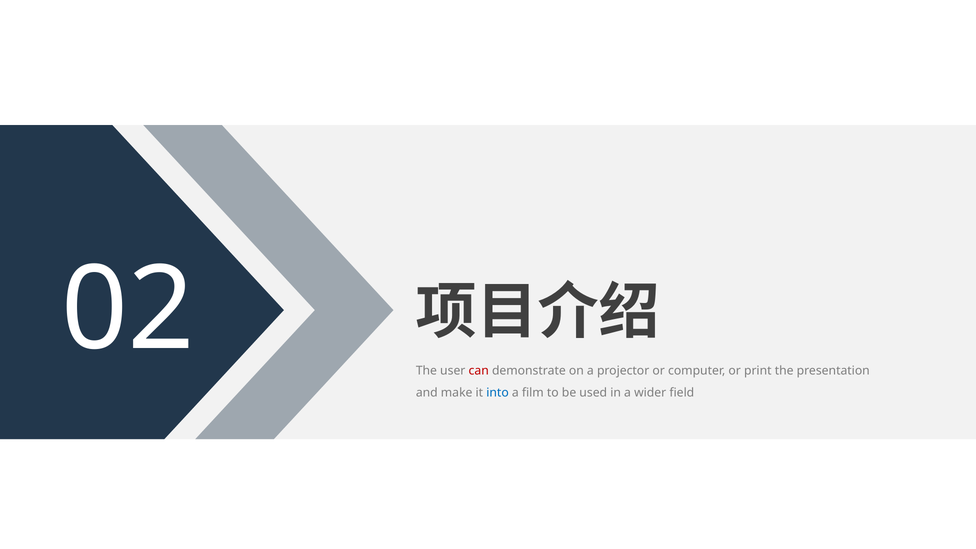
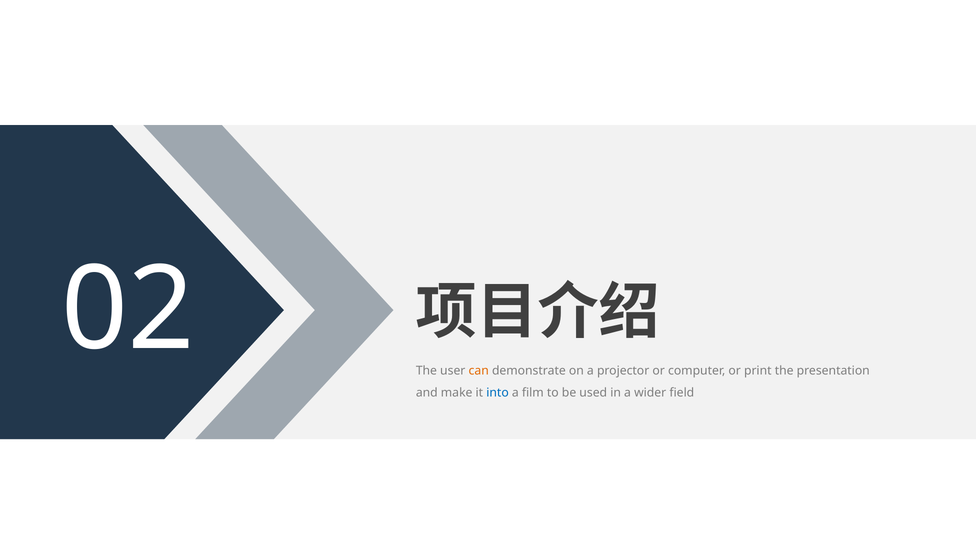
can colour: red -> orange
